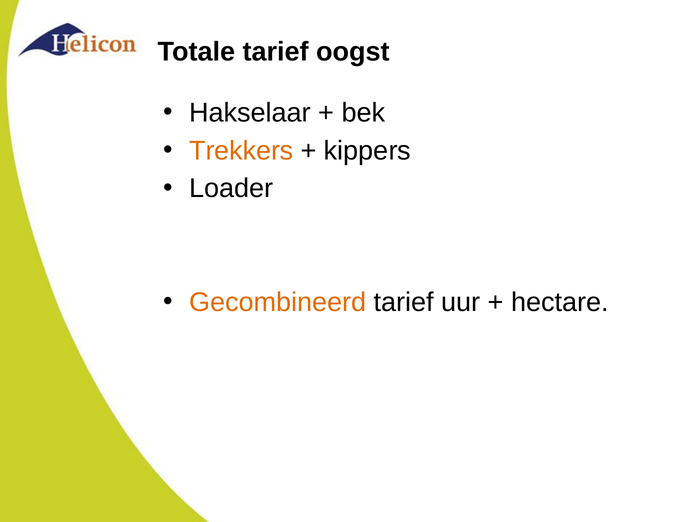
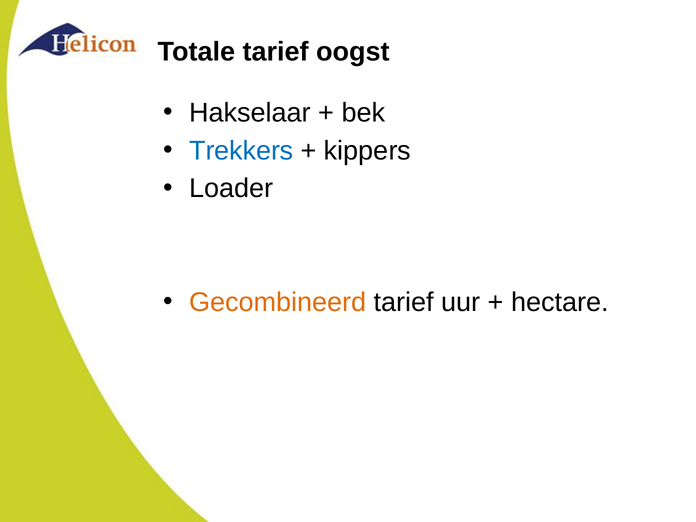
Trekkers colour: orange -> blue
